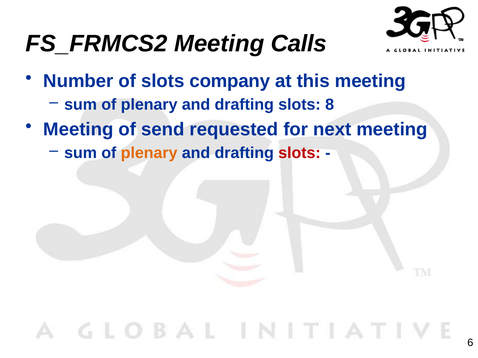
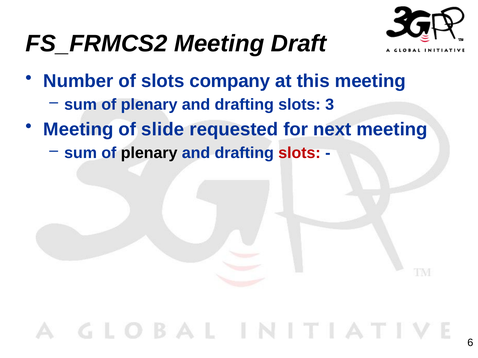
Calls: Calls -> Draft
8: 8 -> 3
send: send -> slide
plenary at (149, 153) colour: orange -> black
